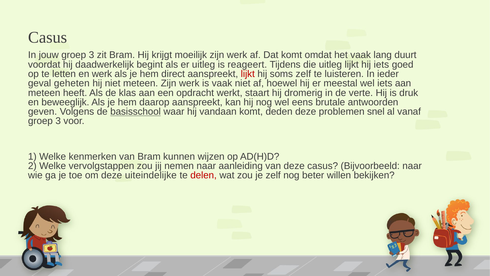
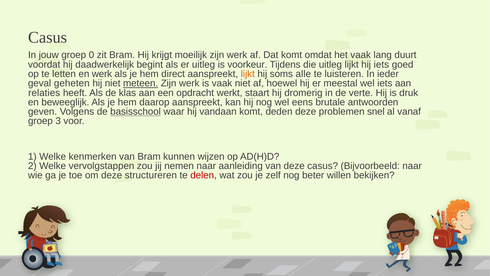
jouw groep 3: 3 -> 0
reageert: reageert -> voorkeur
lijkt at (248, 74) colour: red -> orange
soms zelf: zelf -> alle
meteen at (141, 83) underline: none -> present
meteen at (44, 93): meteen -> relaties
uiteindelijke: uiteindelijke -> structureren
